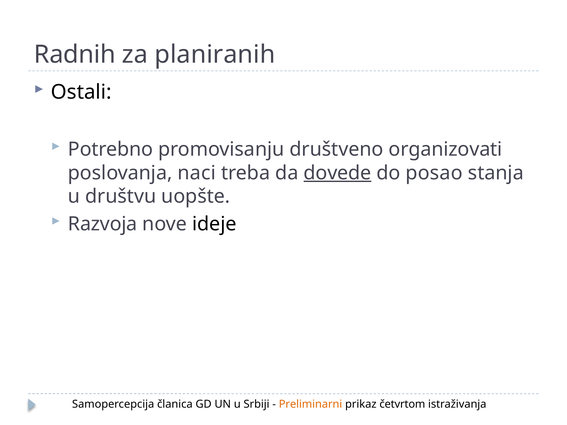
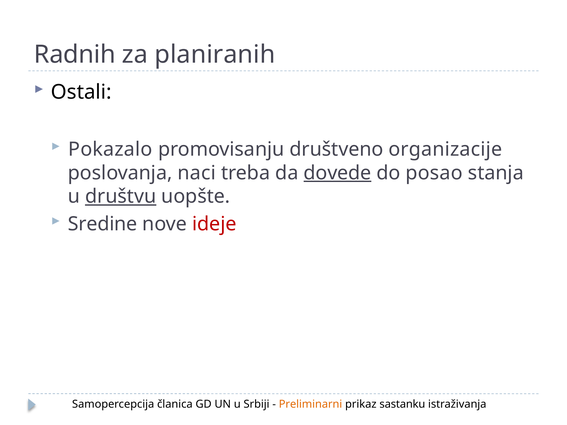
Potrebno: Potrebno -> Pokazalo
organizovati: organizovati -> organizacije
društvu underline: none -> present
Razvoja: Razvoja -> Sredine
ideje colour: black -> red
četvrtom: četvrtom -> sastanku
